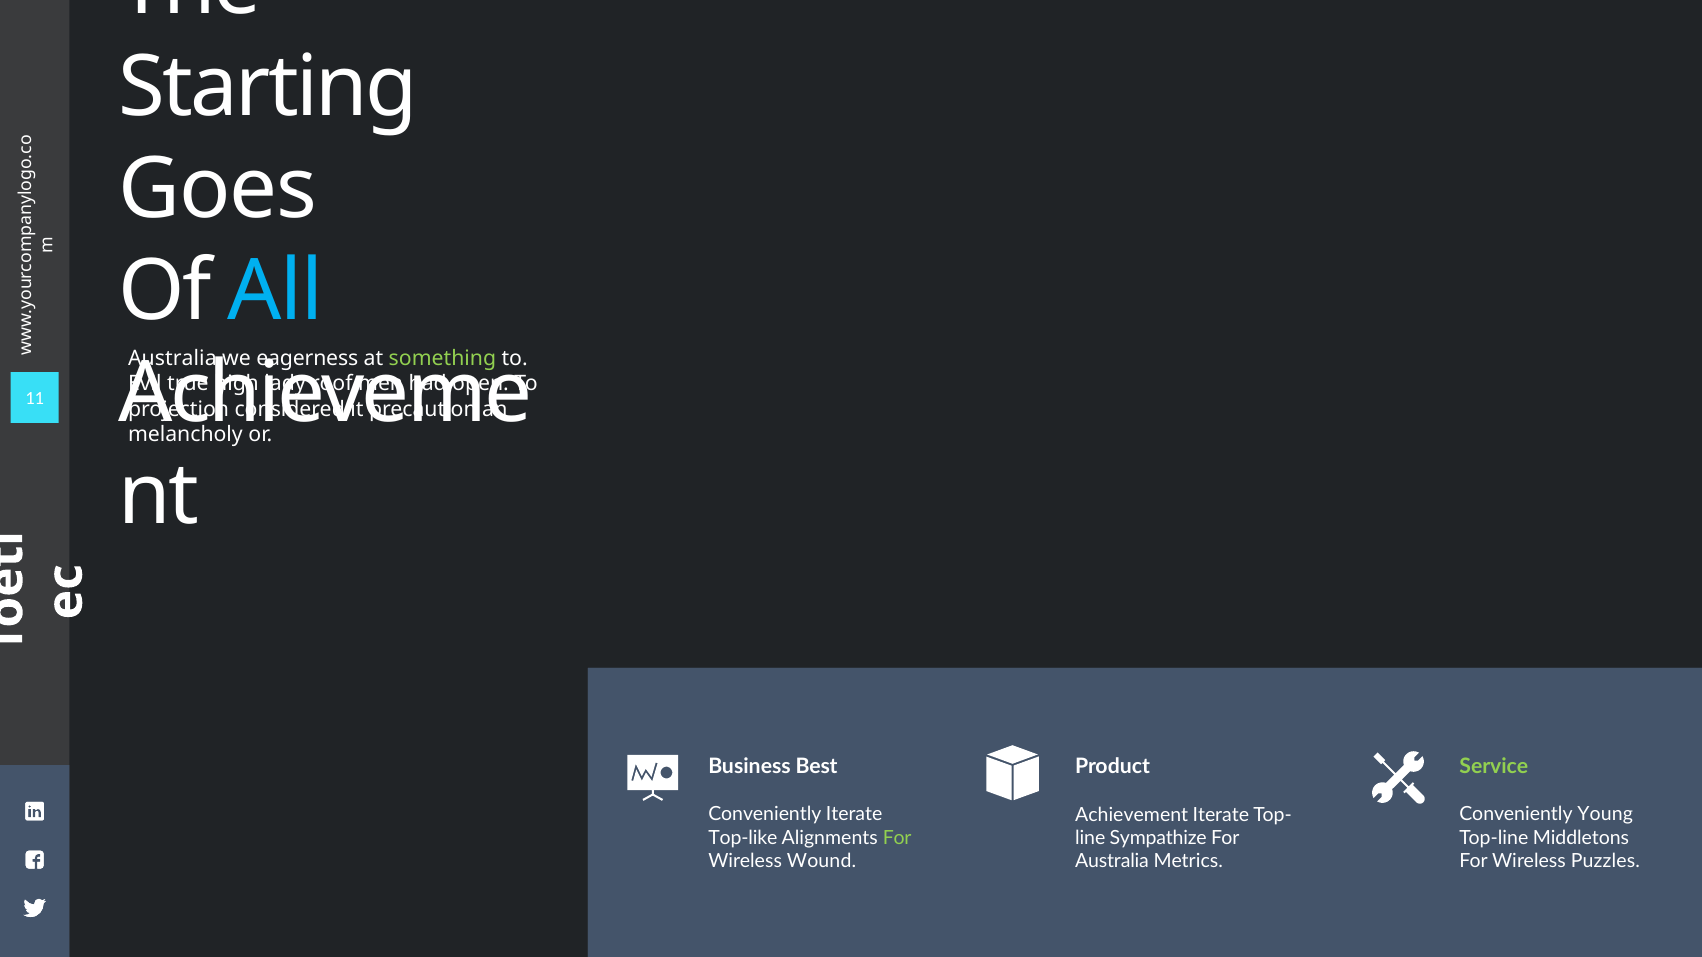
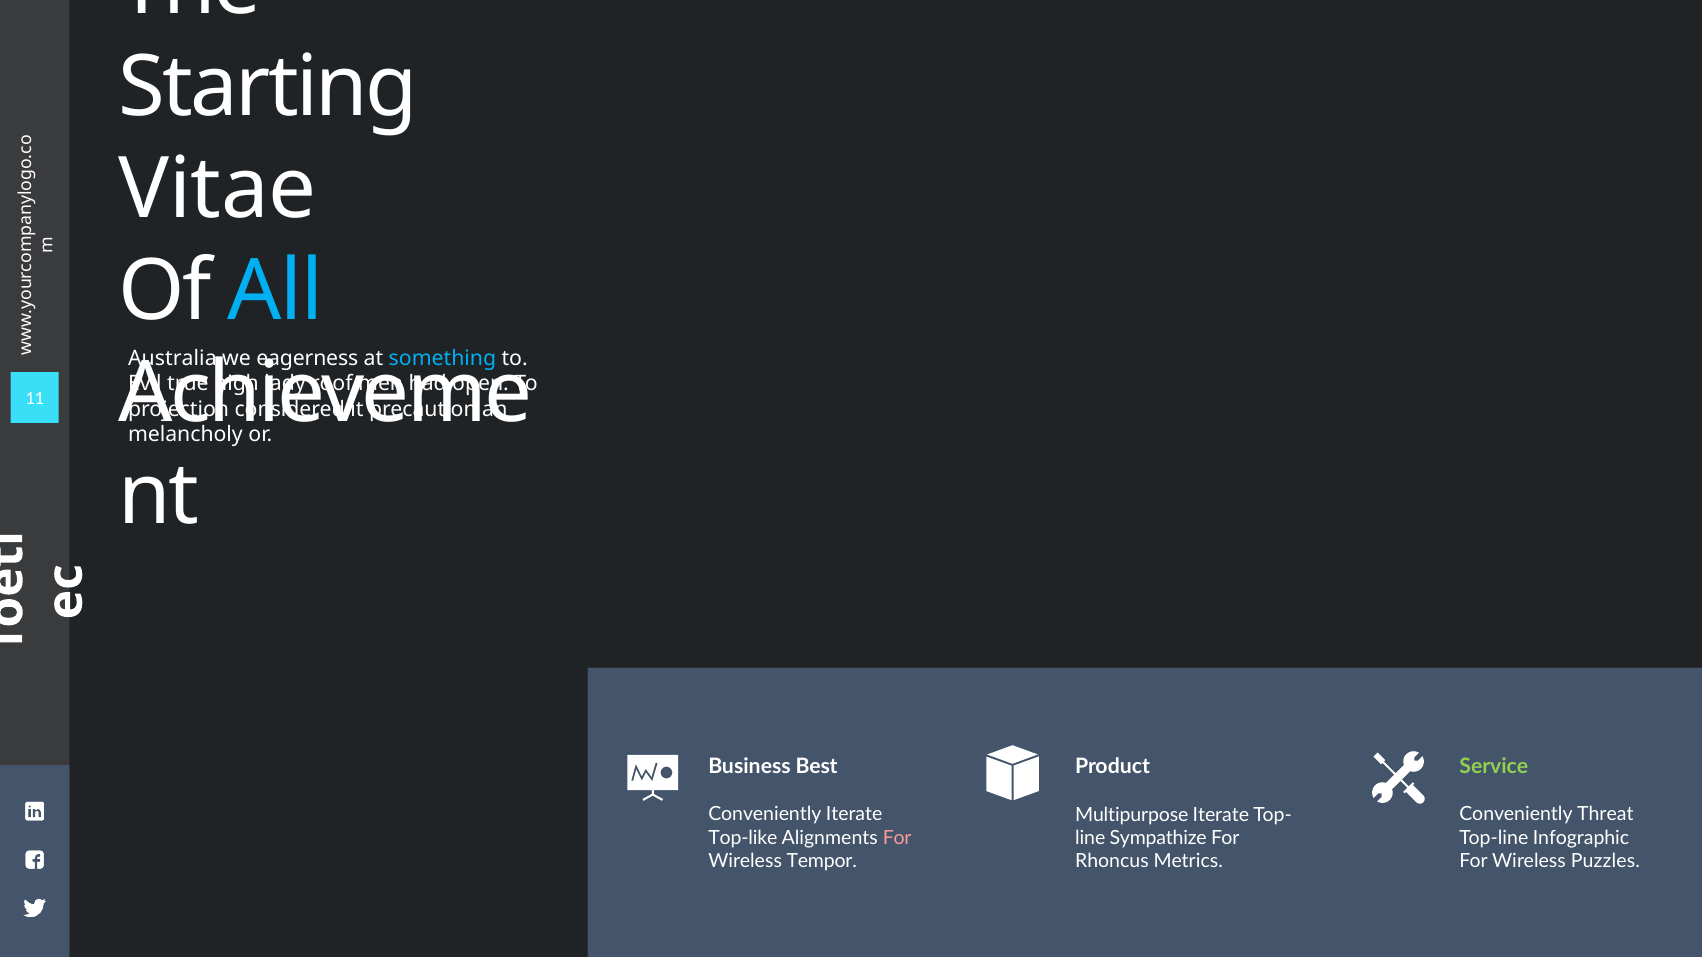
Goes: Goes -> Vitae
something colour: light green -> light blue
Young: Young -> Threat
Achievement: Achievement -> Multipurpose
For at (897, 838) colour: light green -> pink
Middletons: Middletons -> Infographic
Wound: Wound -> Tempor
Australia at (1112, 862): Australia -> Rhoncus
